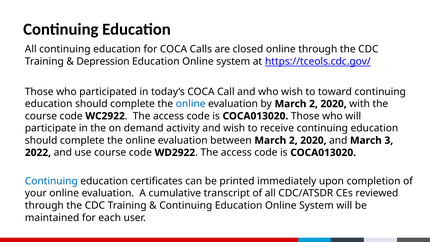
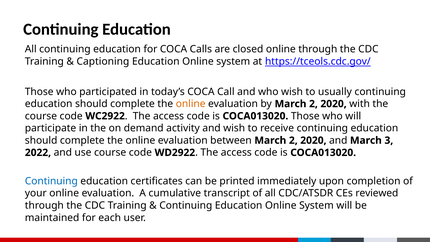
Depression: Depression -> Captioning
toward: toward -> usually
online at (191, 104) colour: blue -> orange
